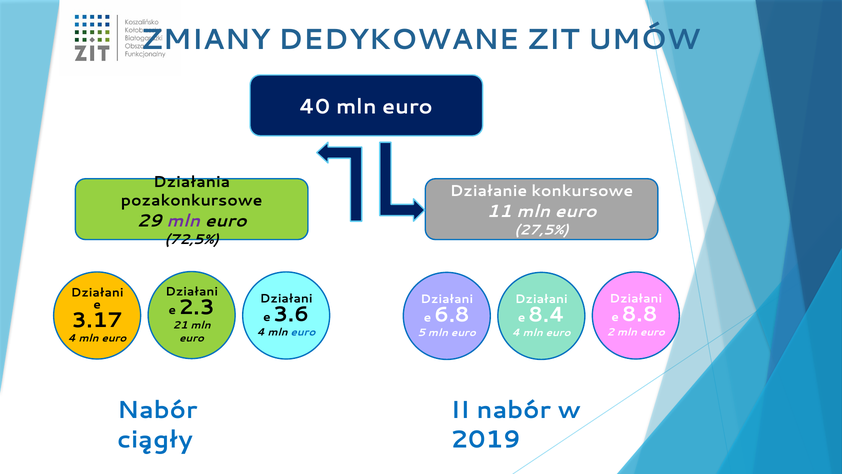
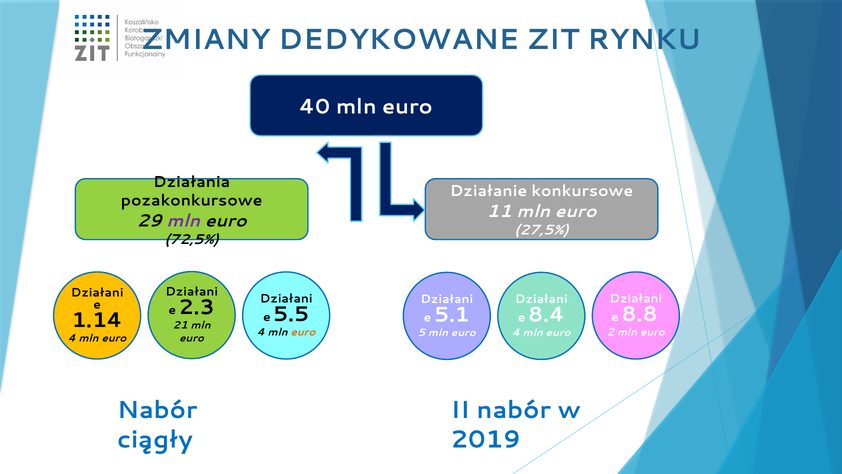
UMÓW: UMÓW -> RYNKU
3.17: 3.17 -> 1.14
3.6: 3.6 -> 5.5
6.8: 6.8 -> 5.1
euro at (303, 332) colour: blue -> orange
